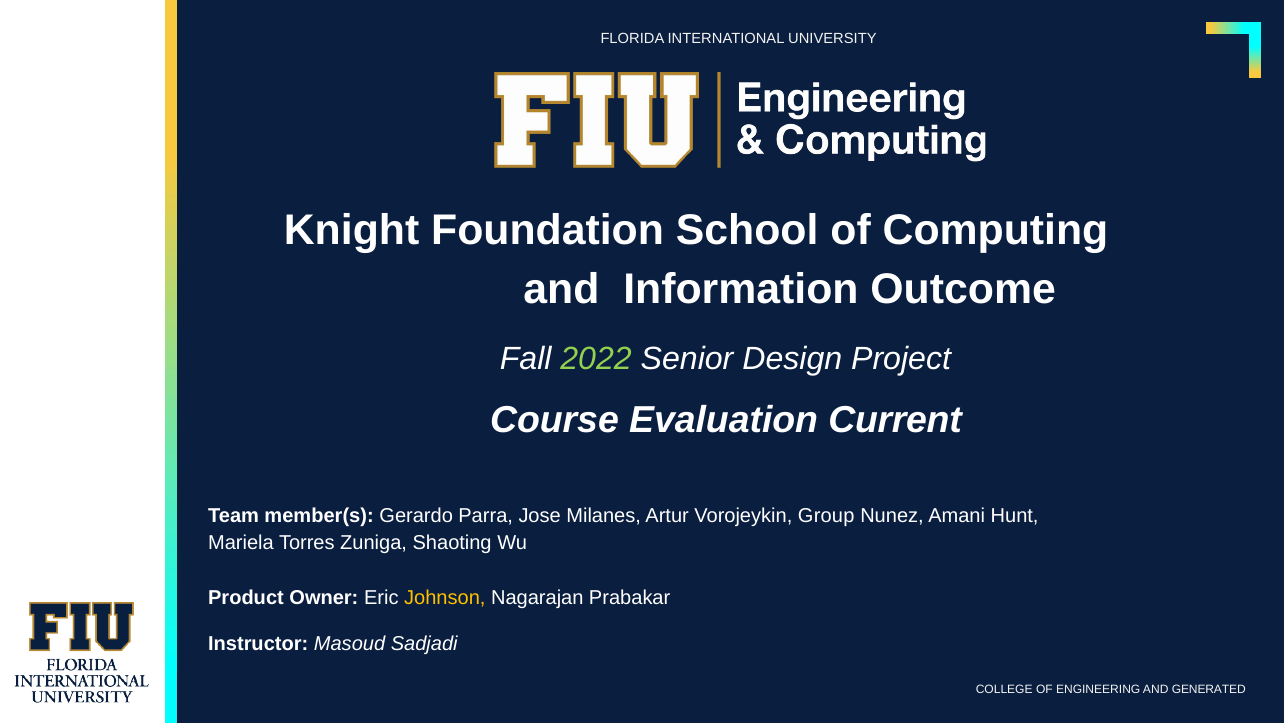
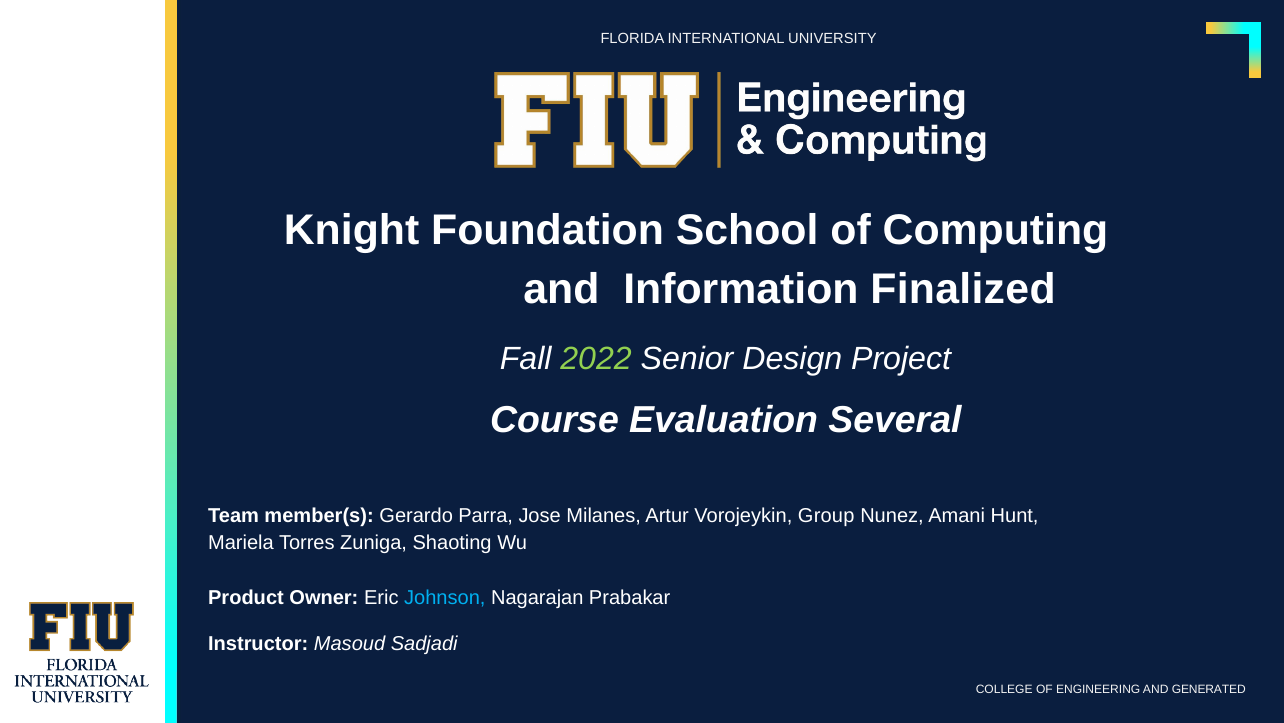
Outcome: Outcome -> Finalized
Current: Current -> Several
Johnson colour: yellow -> light blue
